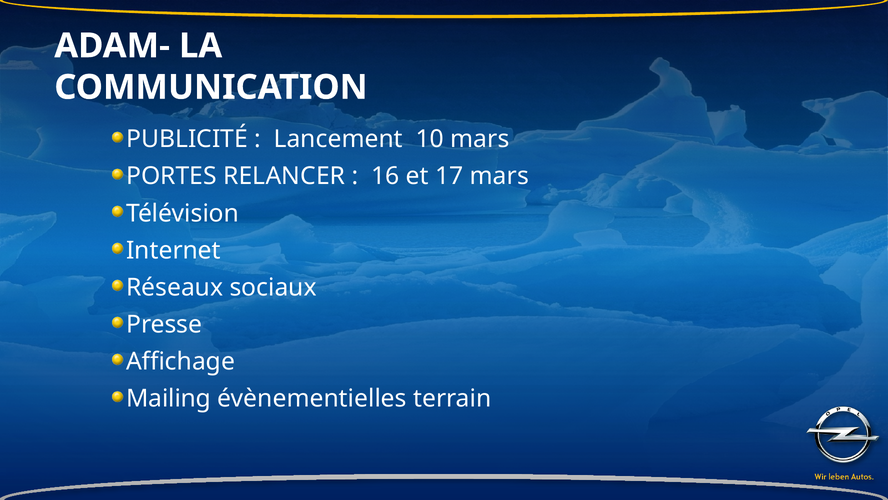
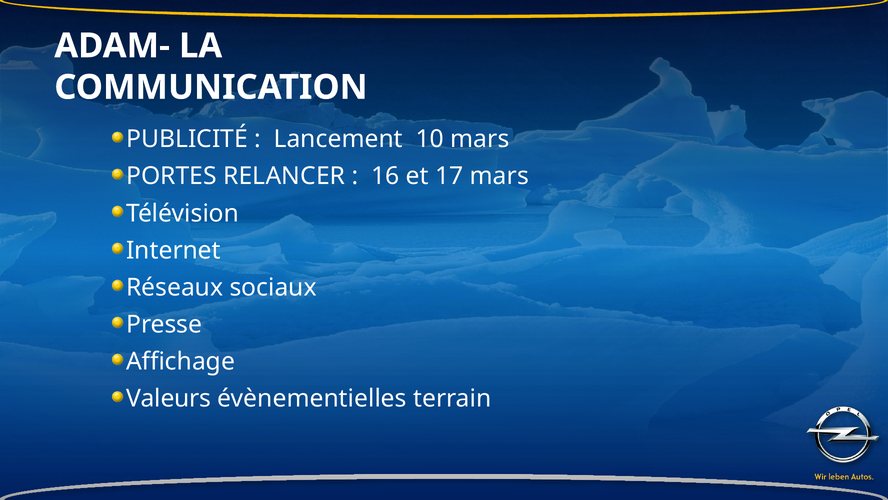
Mailing: Mailing -> Valeurs
